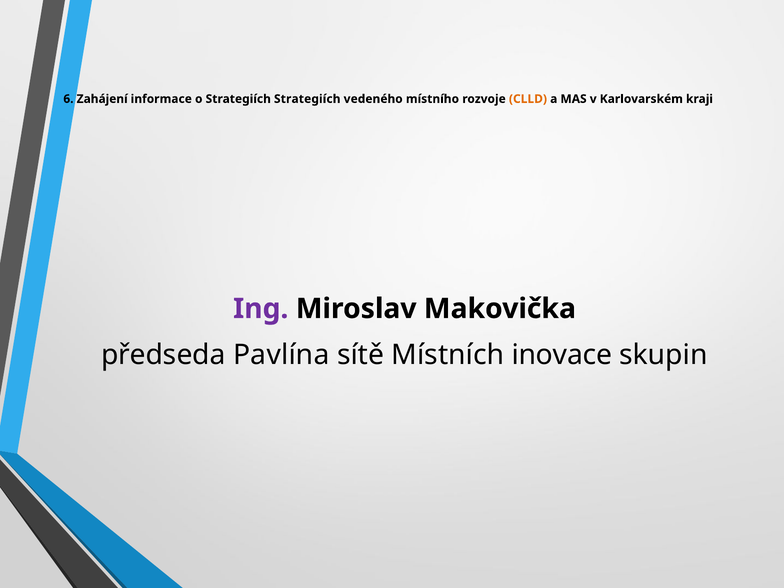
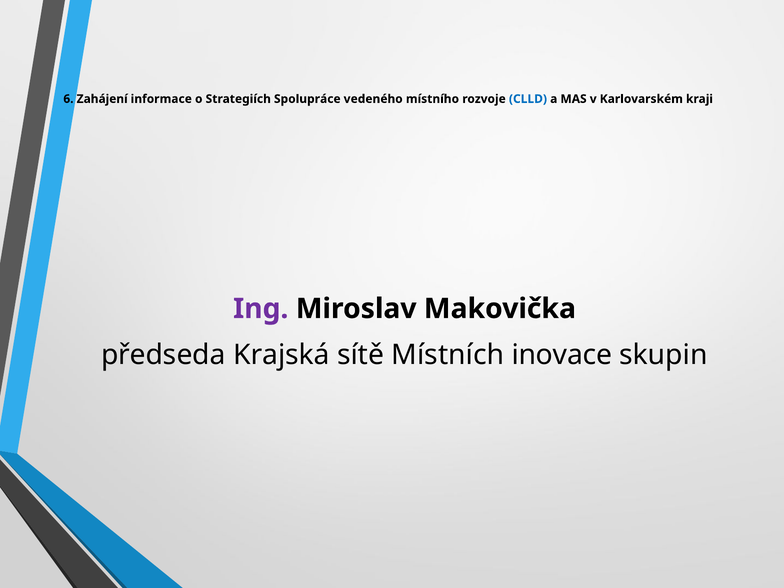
Strategiích Strategiích: Strategiích -> Spolupráce
CLLD colour: orange -> blue
Pavlína: Pavlína -> Krajská
